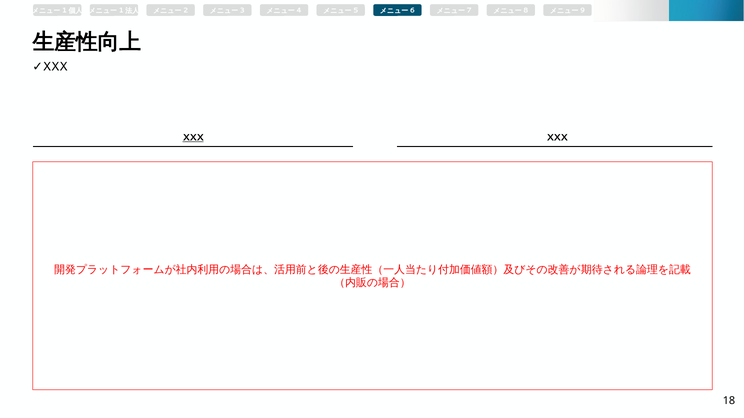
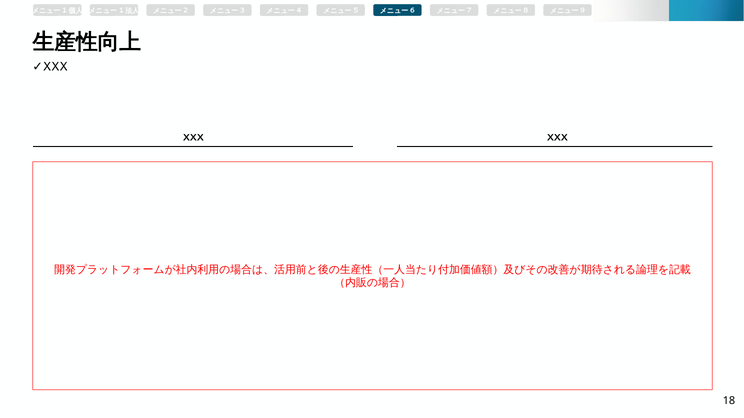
XXX at (193, 138) underline: present -> none
